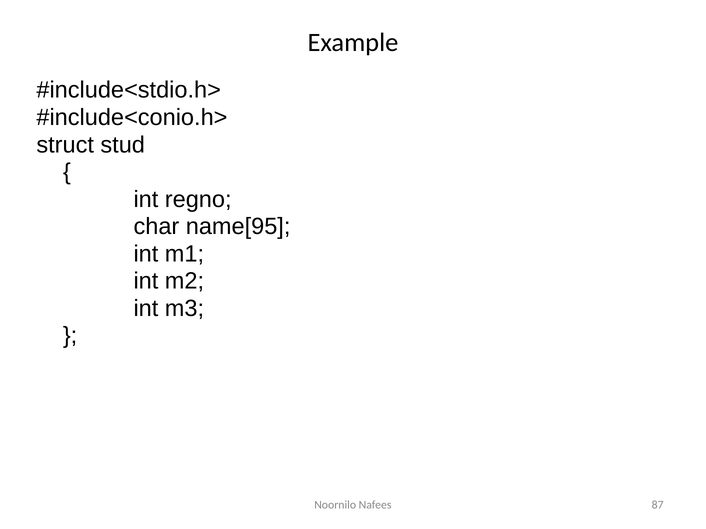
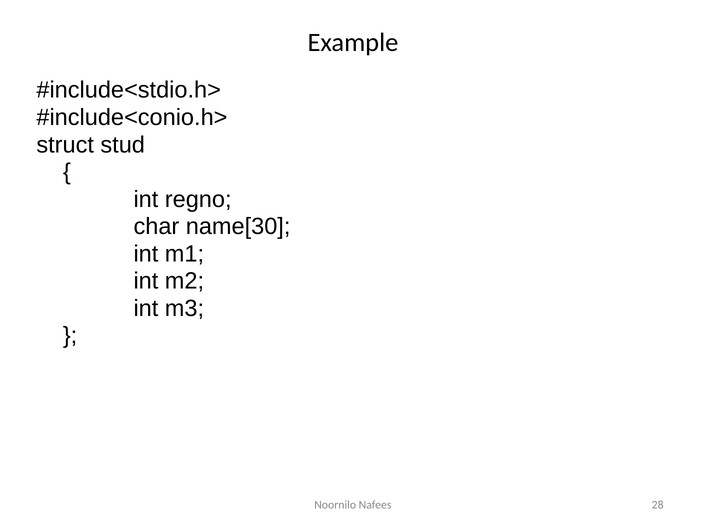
name[95: name[95 -> name[30
87: 87 -> 28
